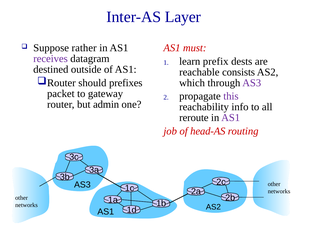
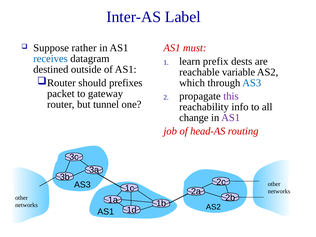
Layer: Layer -> Label
receives colour: purple -> blue
consists: consists -> variable
AS3 at (252, 83) colour: purple -> blue
admin: admin -> tunnel
reroute: reroute -> change
